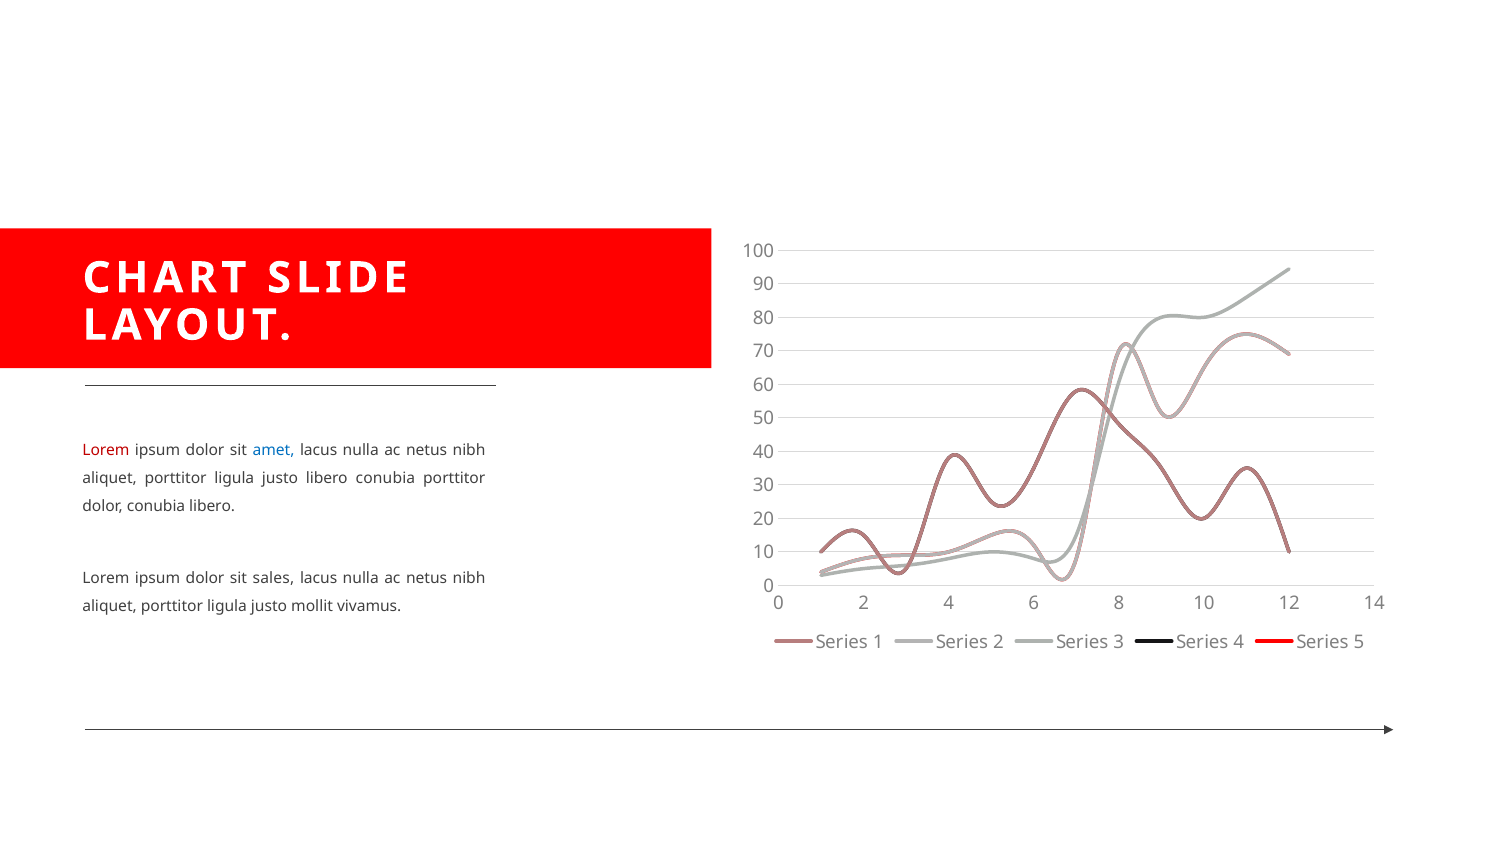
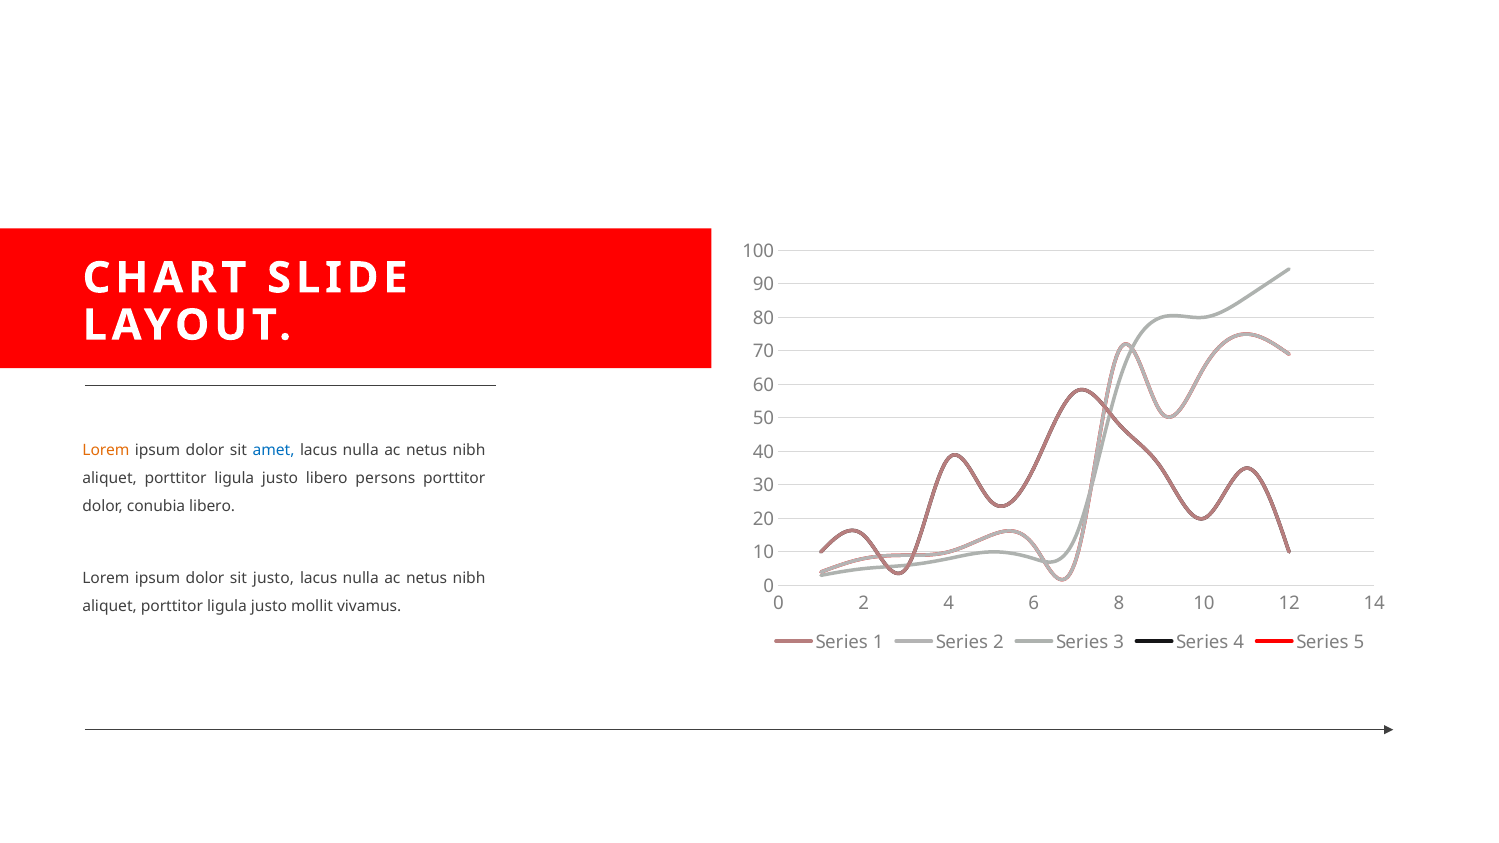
Lorem at (106, 451) colour: red -> orange
libero conubia: conubia -> persons
sit sales: sales -> justo
